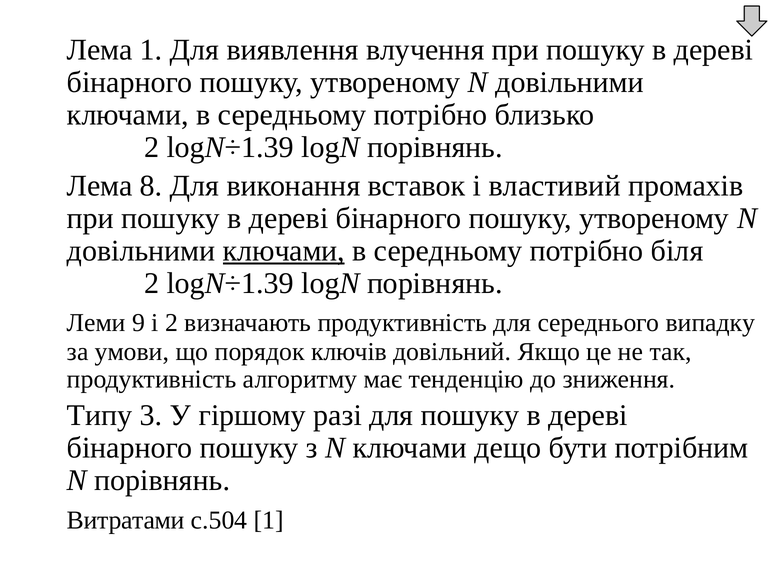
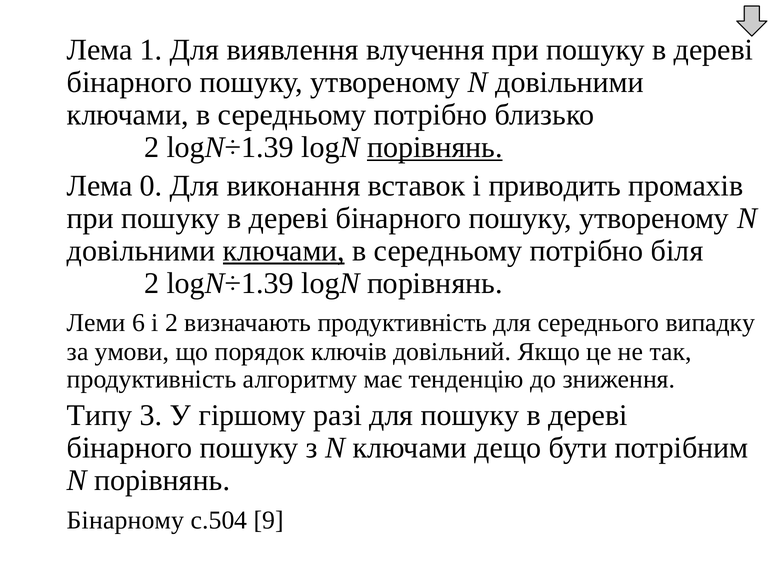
порівнянь at (435, 148) underline: none -> present
8: 8 -> 0
властивий: властивий -> приводить
9: 9 -> 6
Витратами: Витратами -> Бінарному
с.504 1: 1 -> 9
